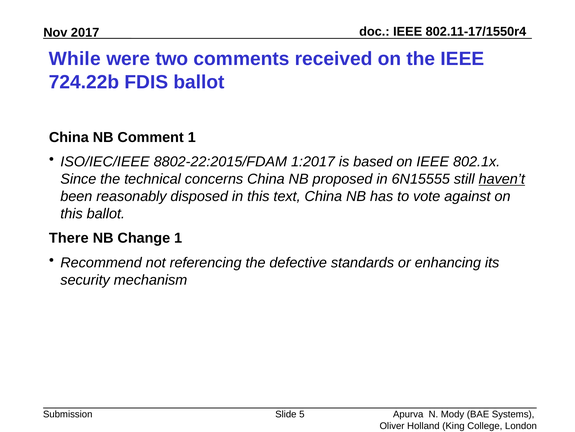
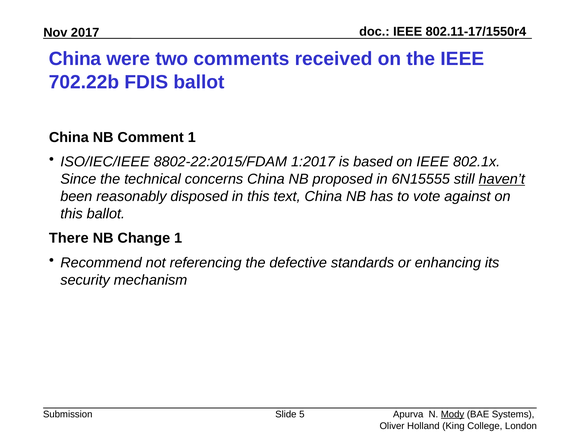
While at (75, 59): While -> China
724.22b: 724.22b -> 702.22b
Mody underline: none -> present
